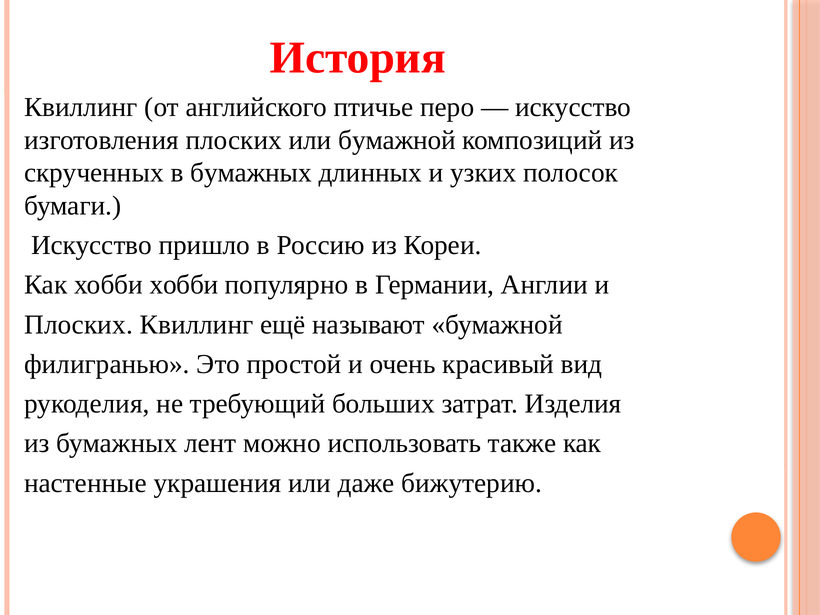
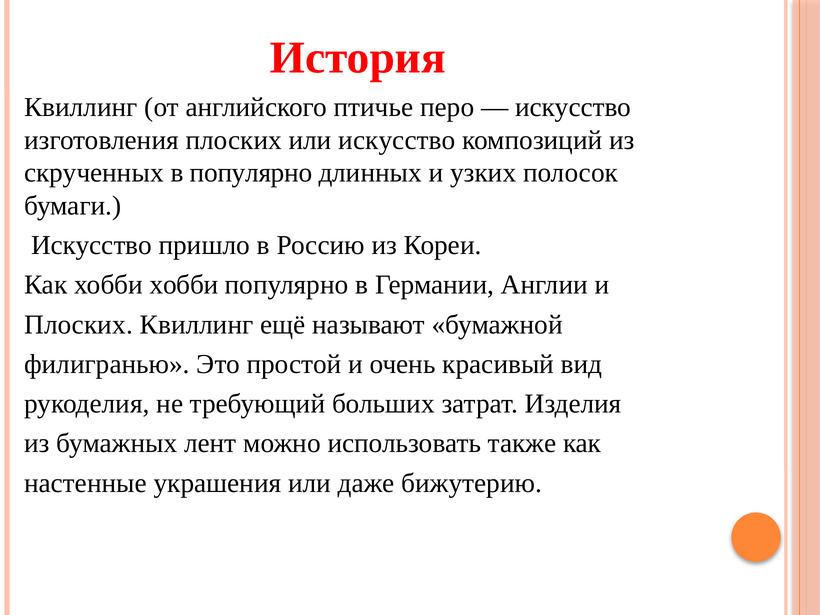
или бумажной: бумажной -> искусство
в бумажных: бумажных -> популярно
